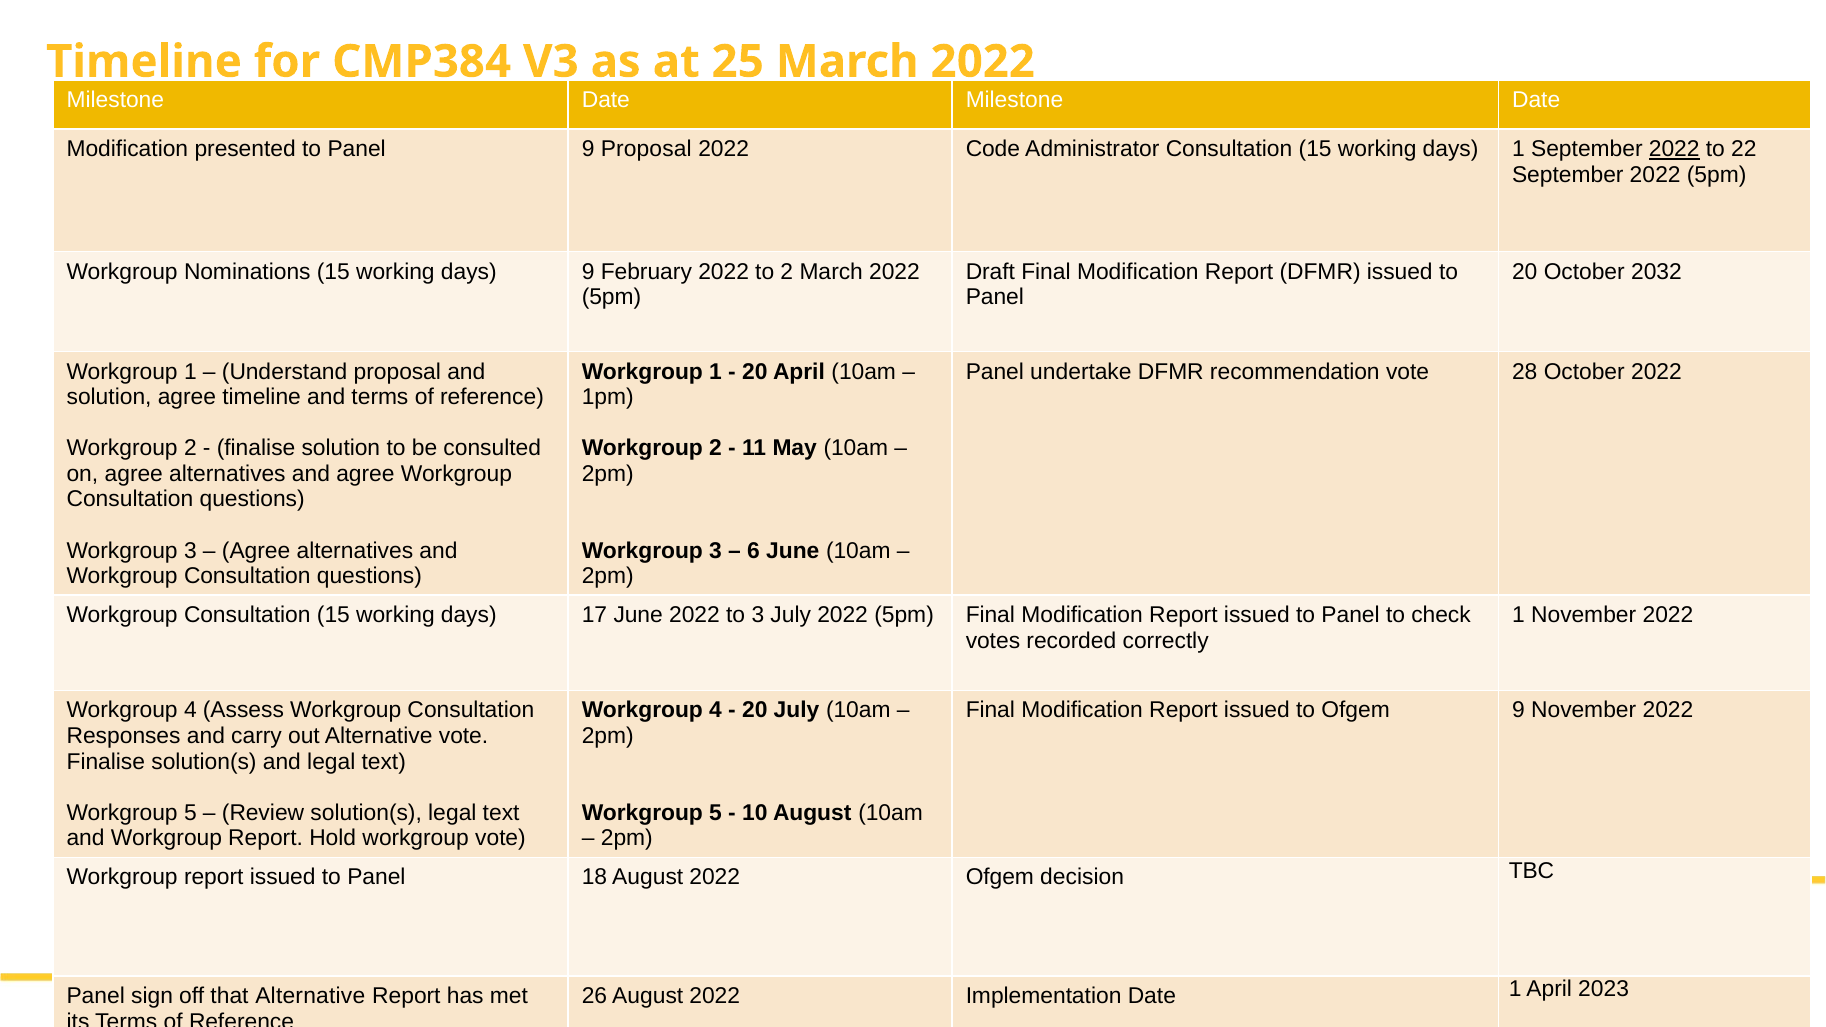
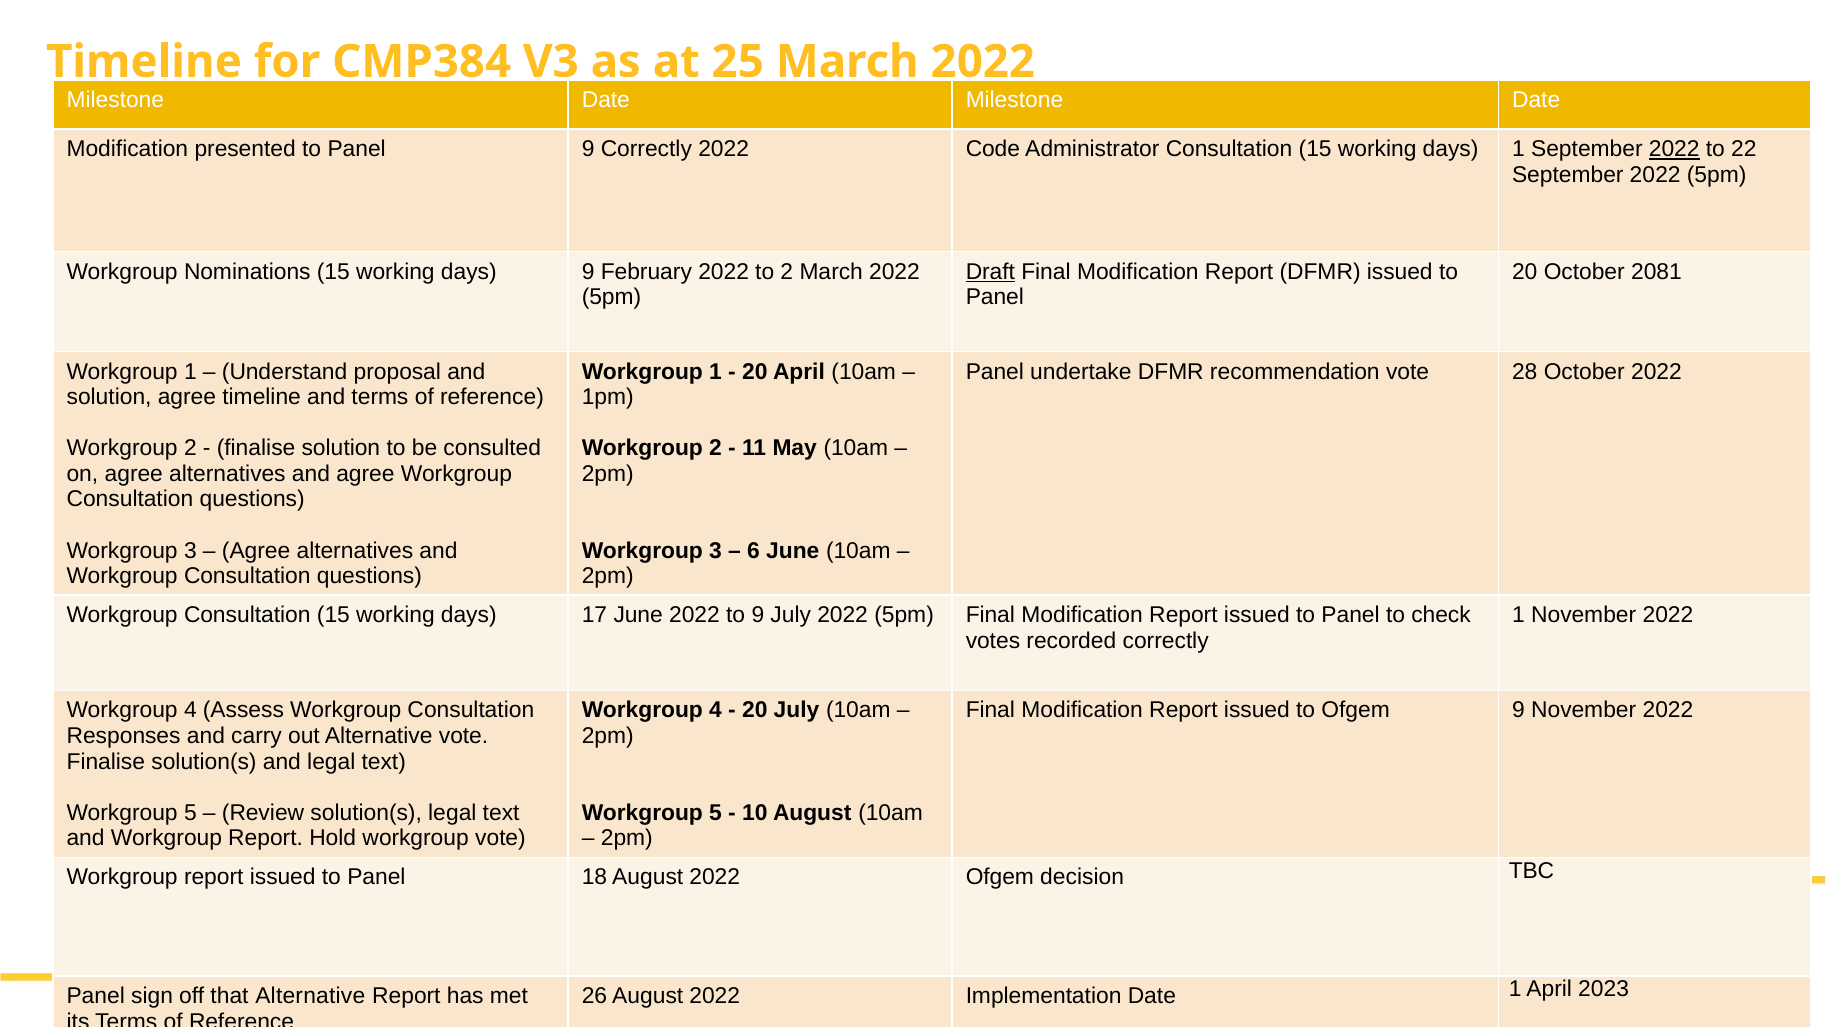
9 Proposal: Proposal -> Correctly
Draft underline: none -> present
2032: 2032 -> 2081
to 3: 3 -> 9
